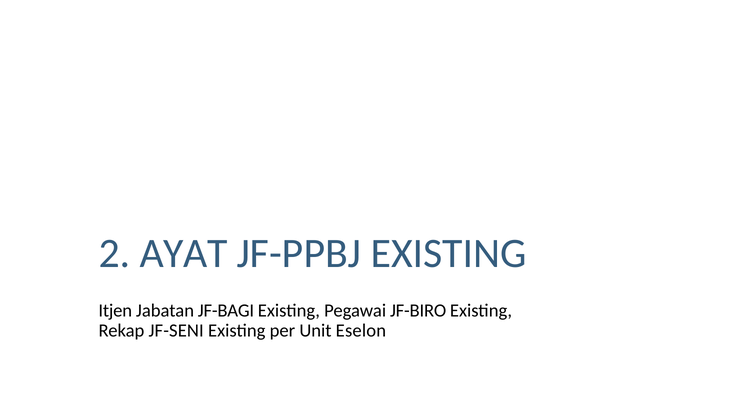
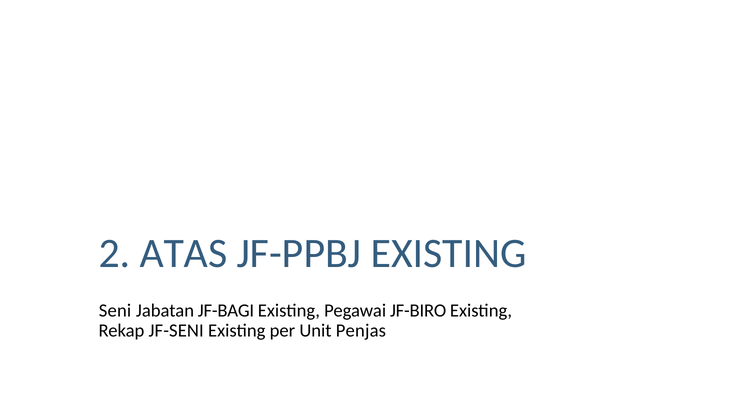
AYAT: AYAT -> ATAS
Itjen: Itjen -> Seni
Eselon: Eselon -> Penjas
